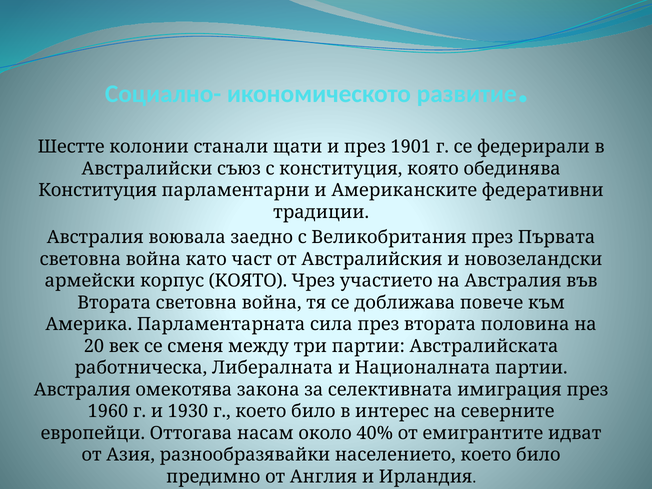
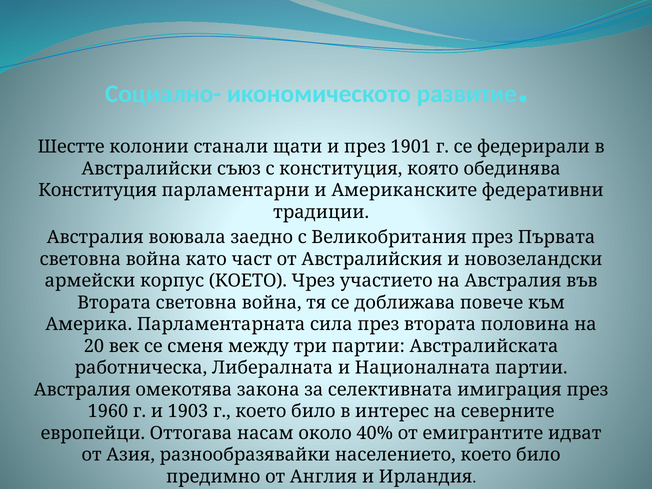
корпус КОЯТО: КОЯТО -> КОЕТО
1930: 1930 -> 1903
